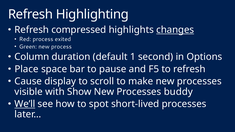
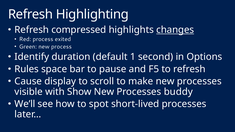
Column: Column -> Identify
Place: Place -> Rules
We’ll underline: present -> none
